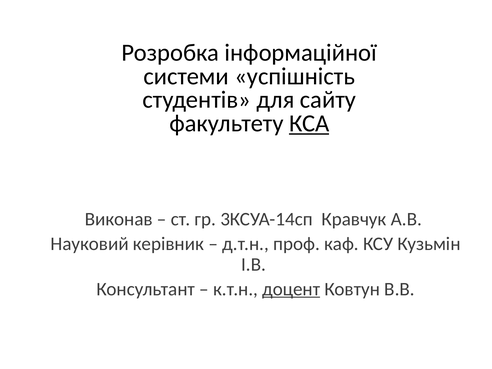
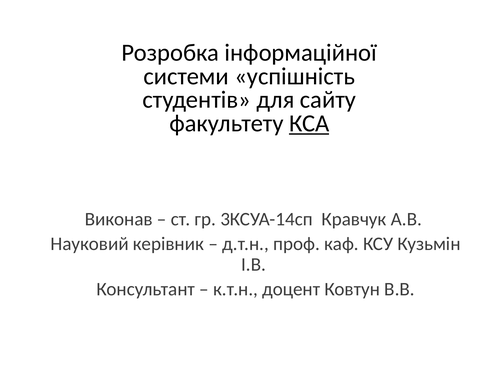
доцент underline: present -> none
